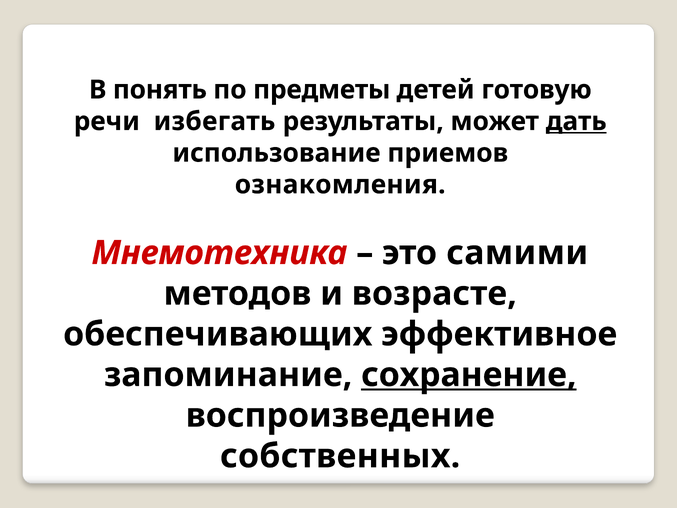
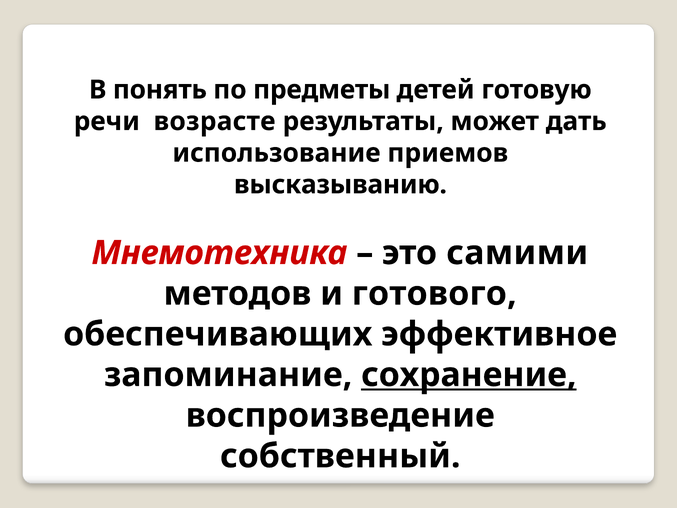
избегать: избегать -> возрасте
дать underline: present -> none
ознакомления: ознакомления -> высказыванию
возрасте: возрасте -> готового
собственных: собственных -> собственный
